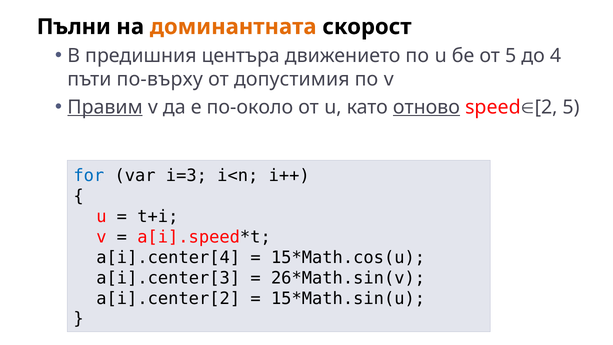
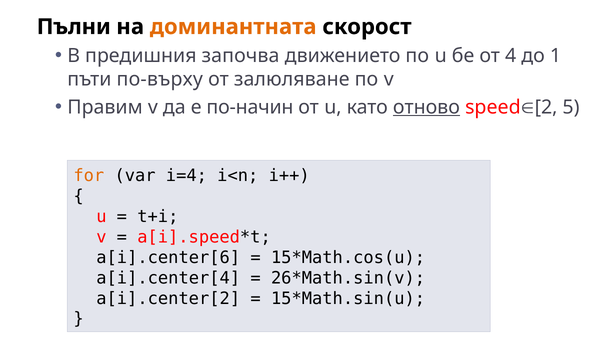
центъра: центъра -> започва
от 5: 5 -> 4
4: 4 -> 1
допустимия: допустимия -> залюляване
Правим underline: present -> none
по-около: по-около -> по-начин
for colour: blue -> orange
i=3: i=3 -> i=4
a[i].center[4: a[i].center[4 -> a[i].center[6
a[i].center[3: a[i].center[3 -> a[i].center[4
